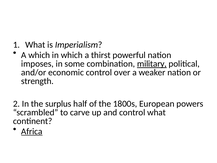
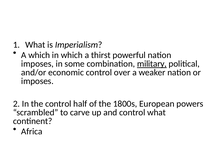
strength at (37, 81): strength -> imposes
the surplus: surplus -> control
Africa underline: present -> none
